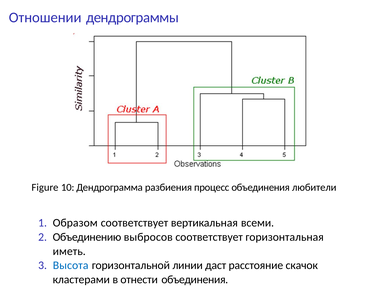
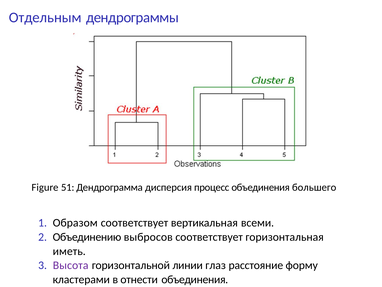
Отношении: Отношении -> Отдельным
10: 10 -> 51
разбиения: разбиения -> дисперсия
любители: любители -> большего
Высота colour: blue -> purple
даст: даст -> глаз
скачок: скачок -> форму
